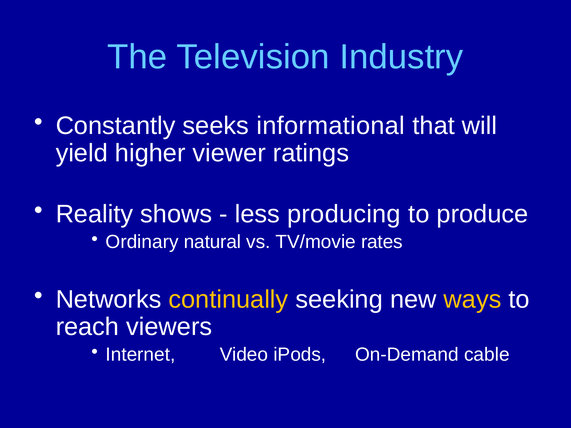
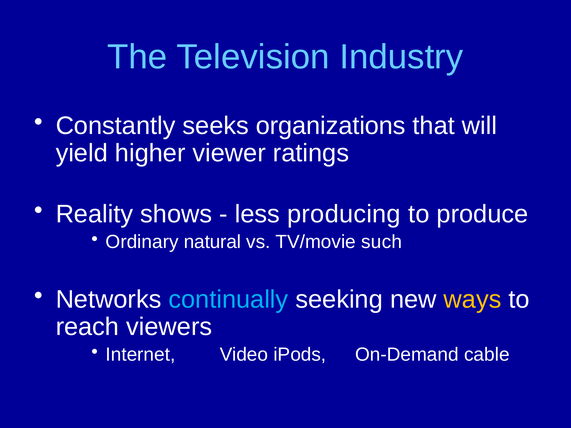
informational: informational -> organizations
rates: rates -> such
continually colour: yellow -> light blue
